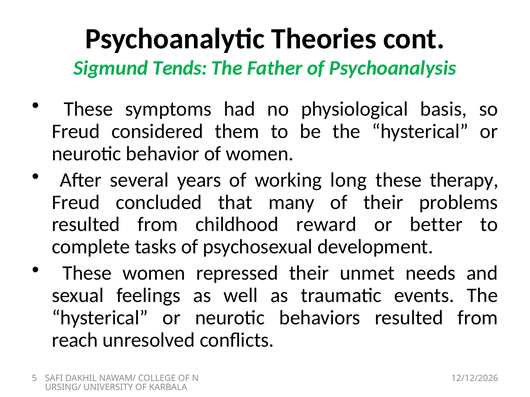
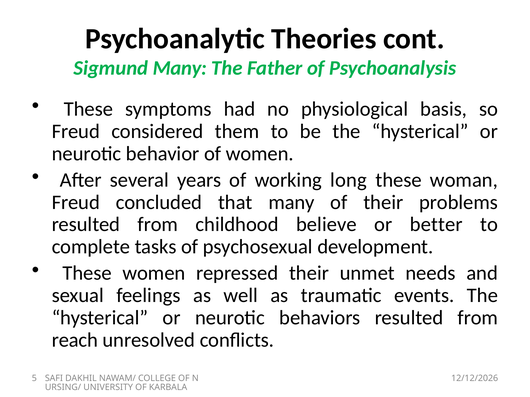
Sigmund Tends: Tends -> Many
therapy: therapy -> woman
reward: reward -> believe
